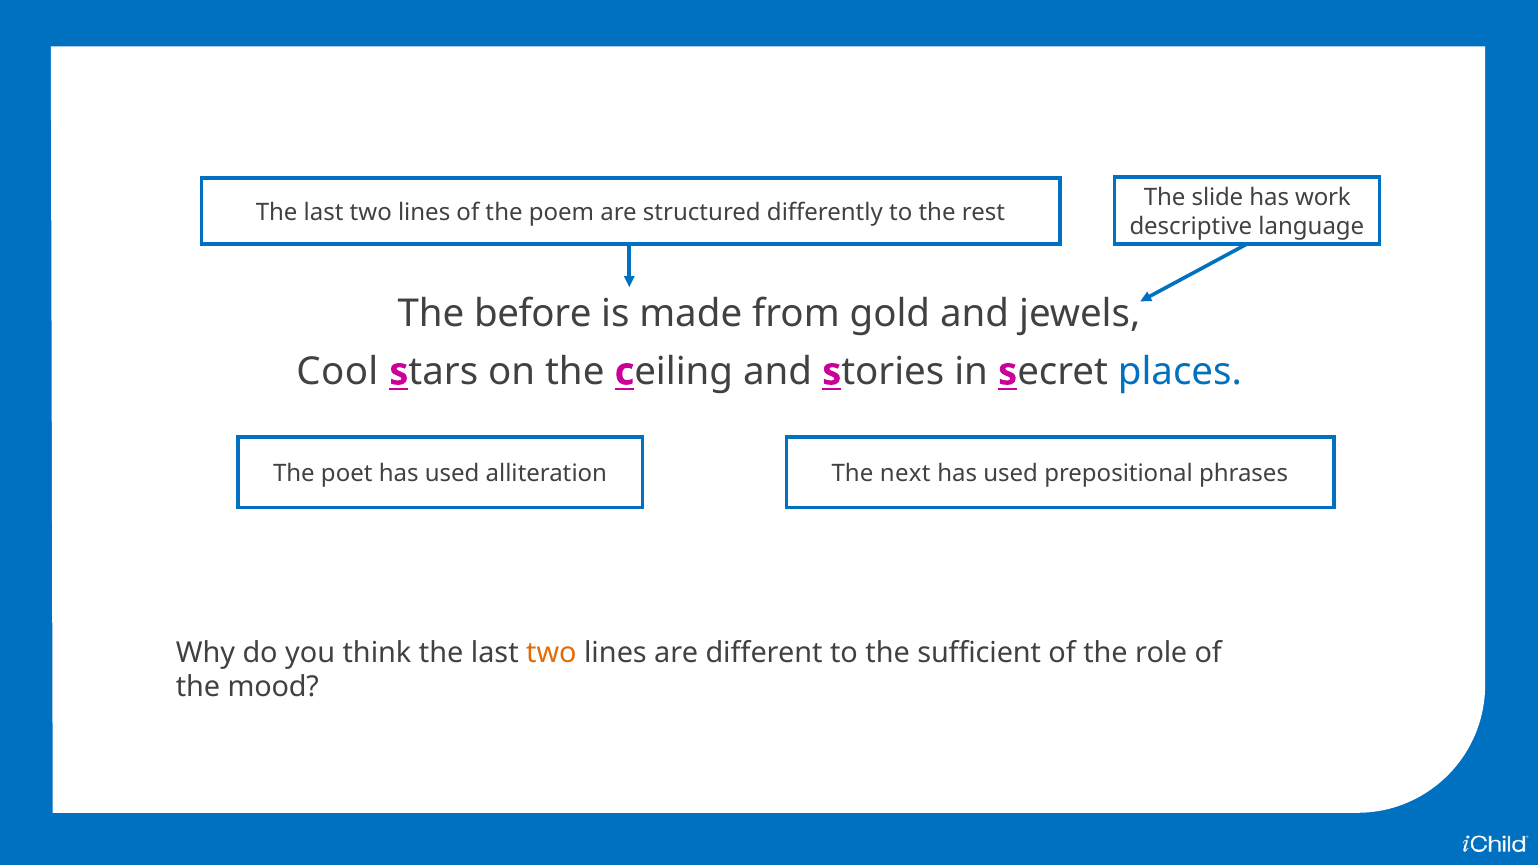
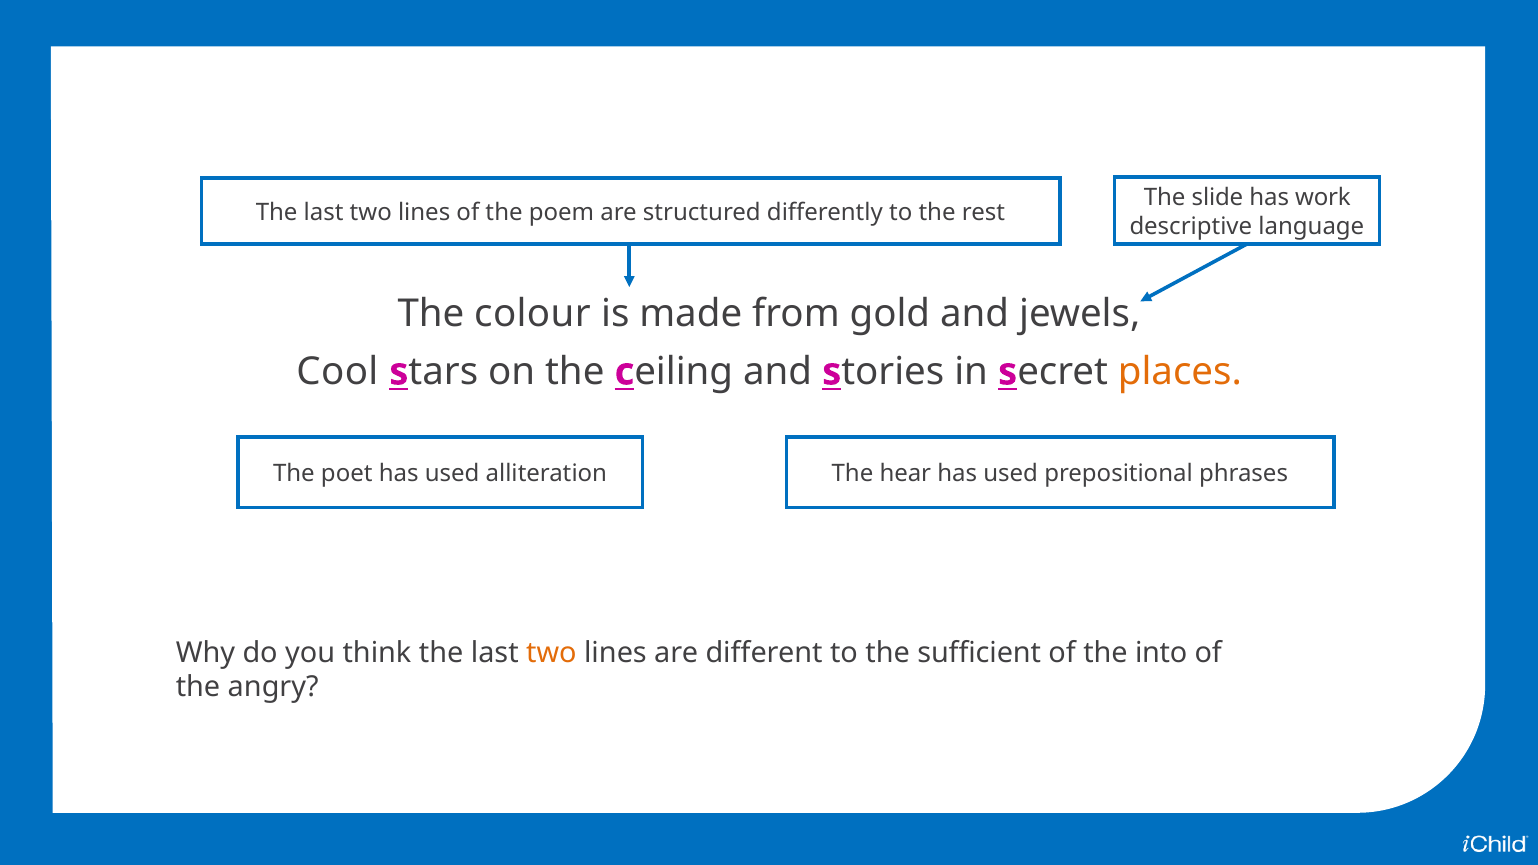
before: before -> colour
places colour: blue -> orange
next: next -> hear
role: role -> into
mood: mood -> angry
